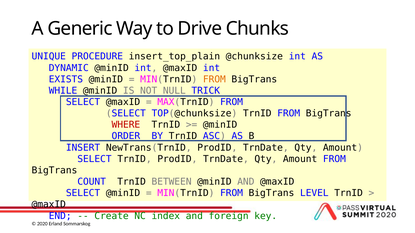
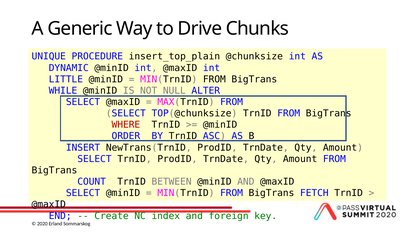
EXISTS: EXISTS -> LITTLE
FROM at (214, 79) colour: orange -> black
TRICK: TRICK -> ALTER
LEVEL: LEVEL -> FETCH
